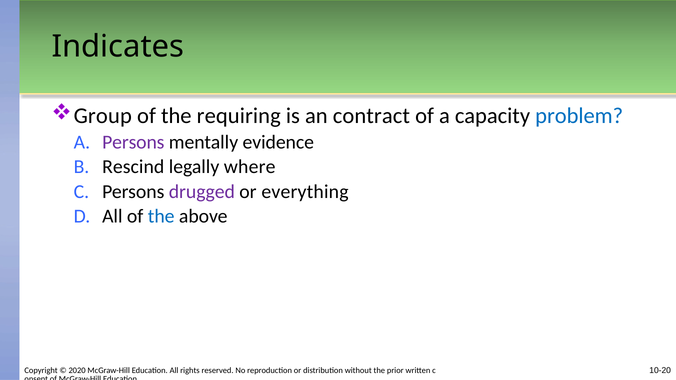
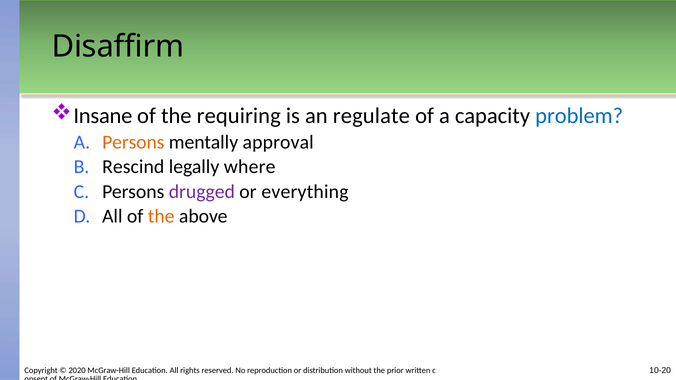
Indicates: Indicates -> Disaffirm
Group: Group -> Insane
contract: contract -> regulate
Persons at (133, 142) colour: purple -> orange
evidence: evidence -> approval
the at (161, 217) colour: blue -> orange
